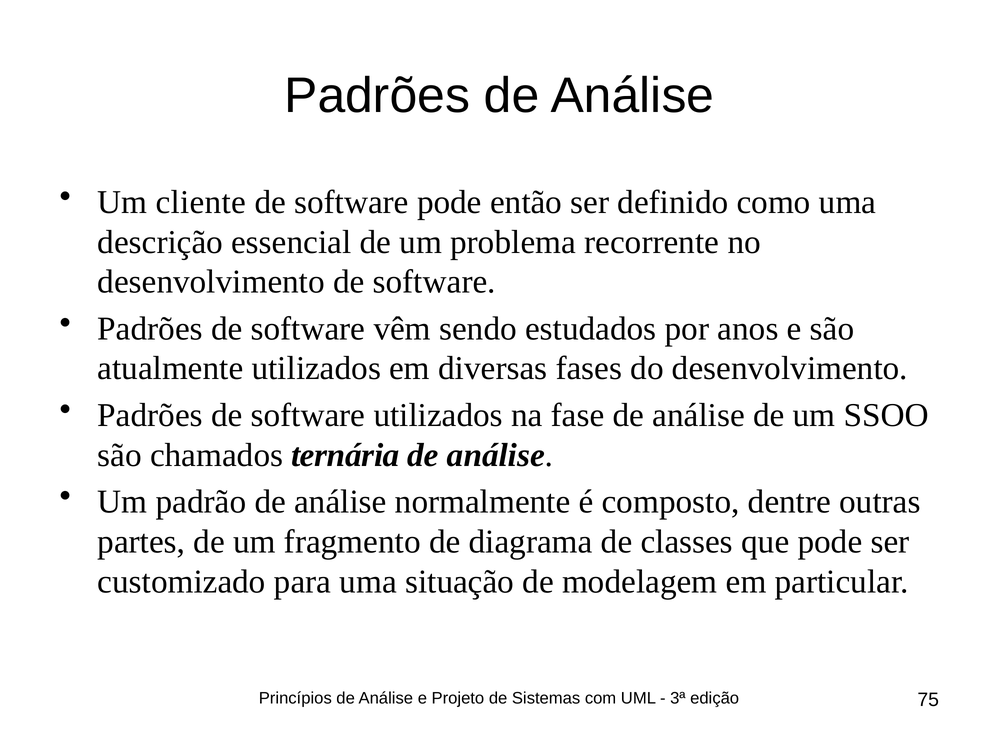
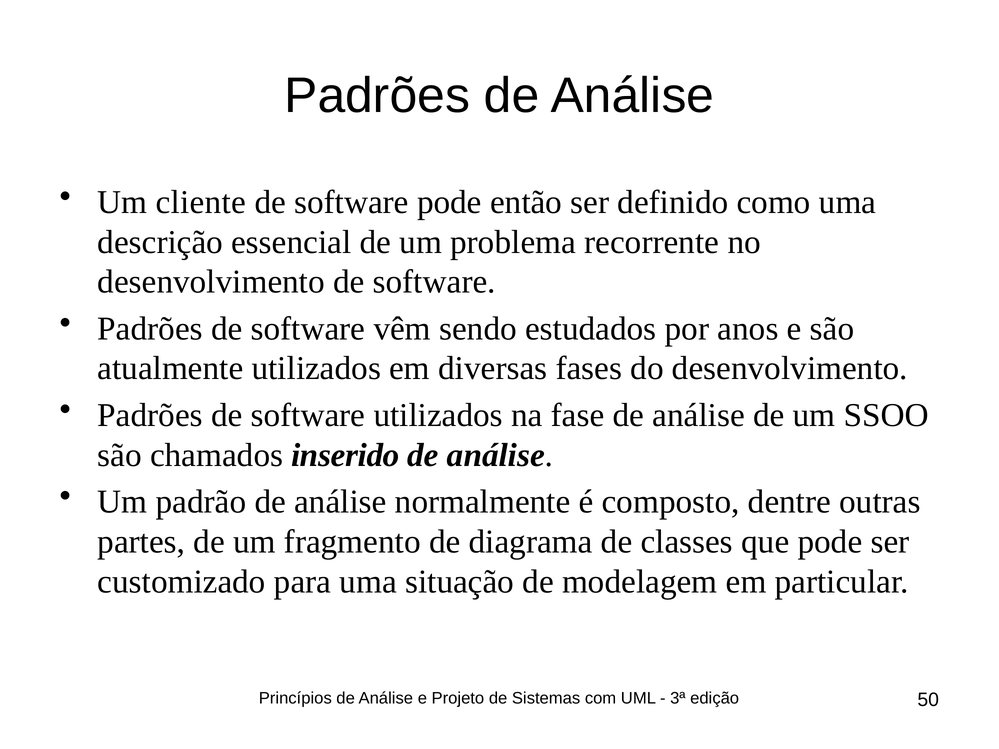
ternária: ternária -> inserido
75: 75 -> 50
